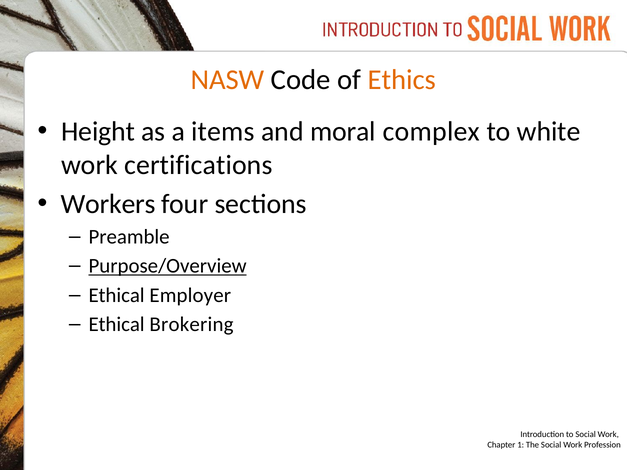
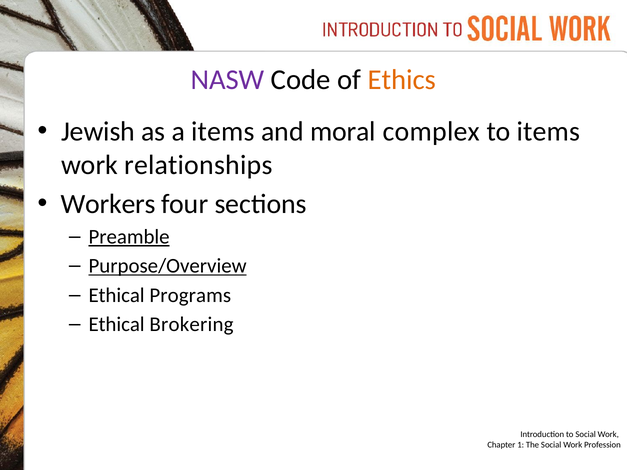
NASW colour: orange -> purple
Height: Height -> Jewish
to white: white -> items
certifications: certifications -> relationships
Preamble underline: none -> present
Employer: Employer -> Programs
